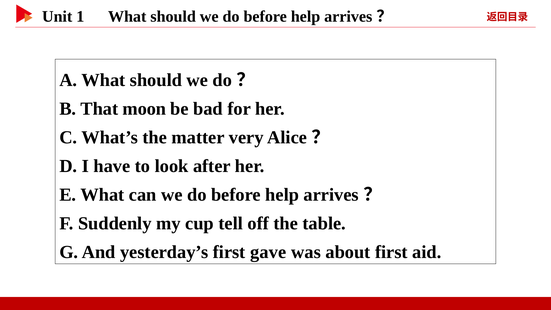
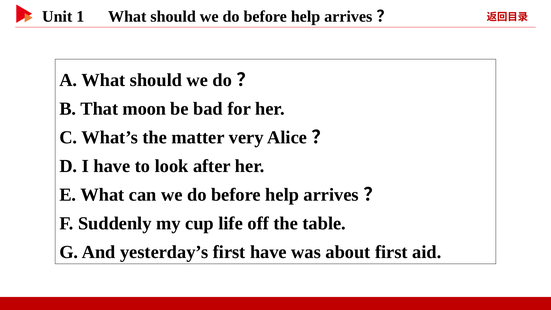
tell: tell -> life
first gave: gave -> have
